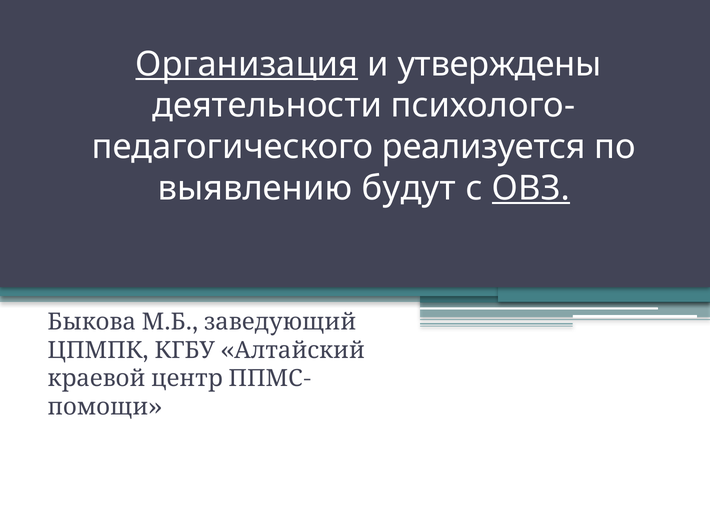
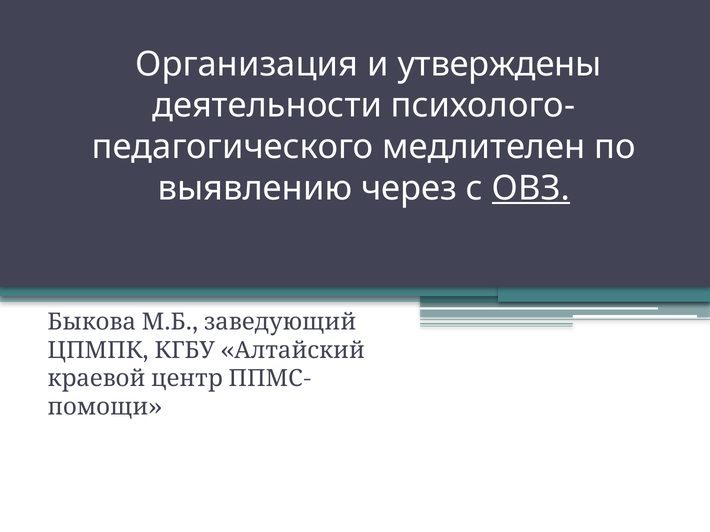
Организация underline: present -> none
реализуется: реализуется -> медлителен
будут: будут -> через
